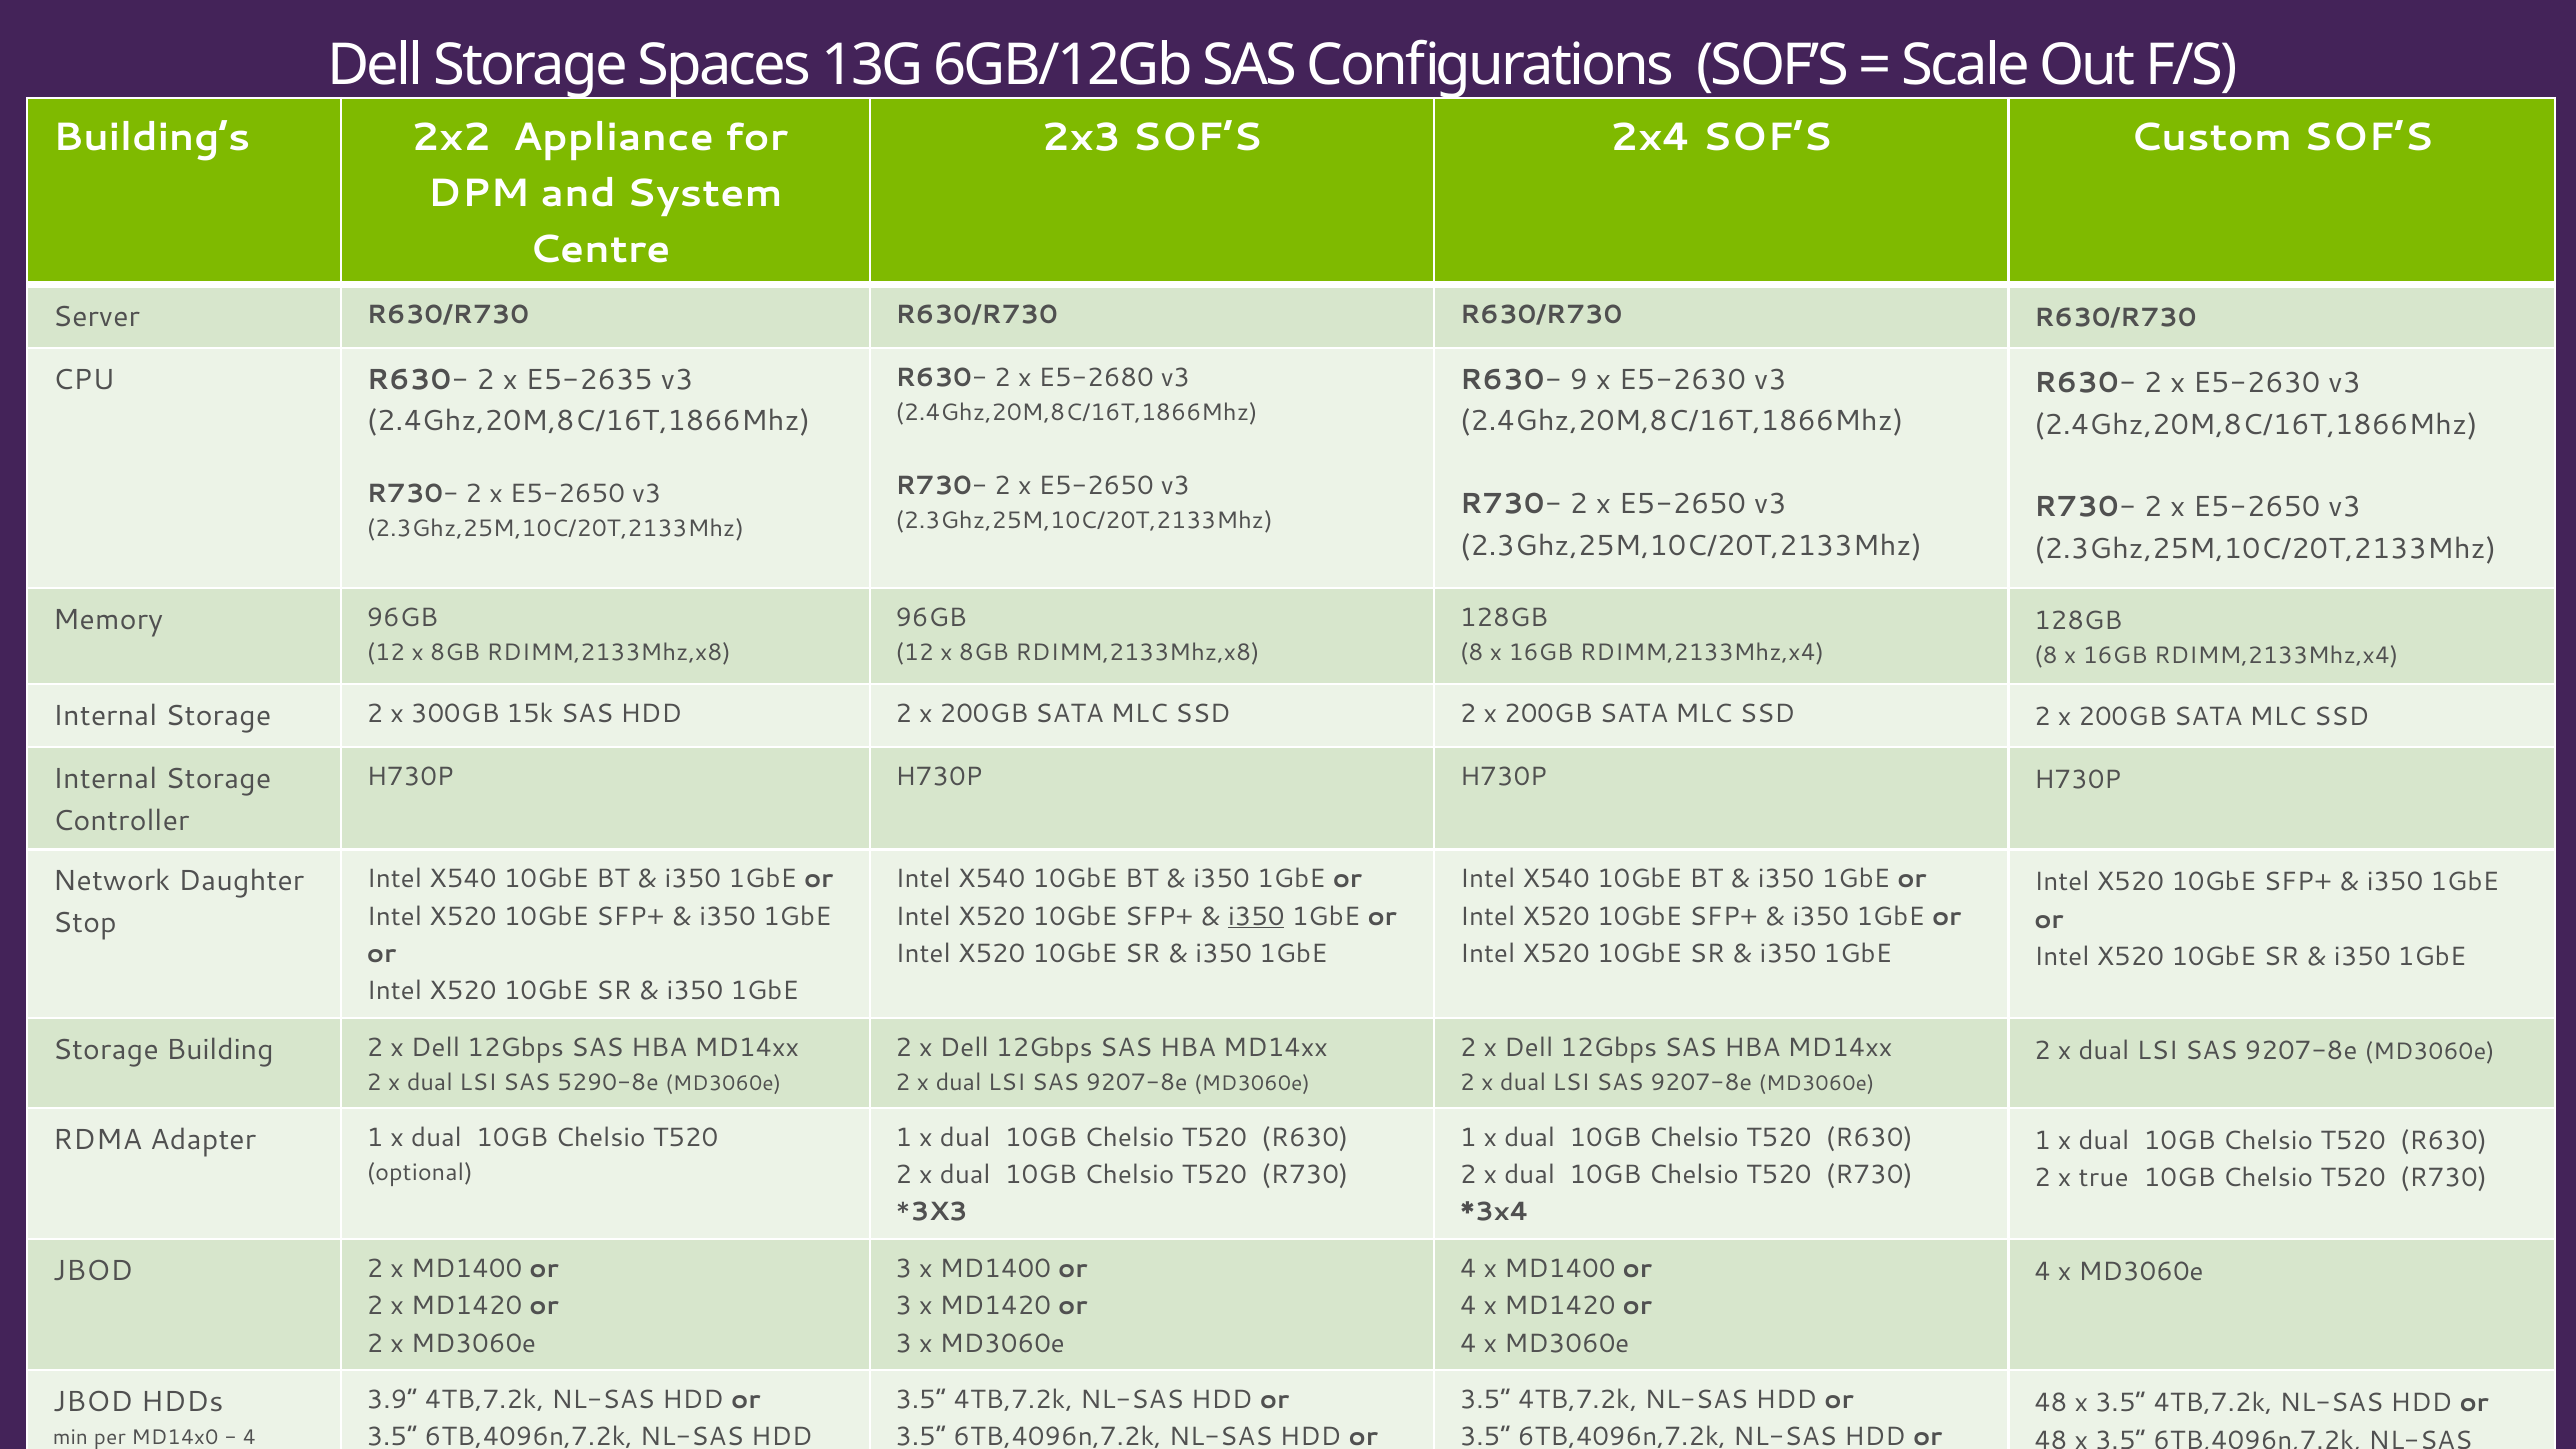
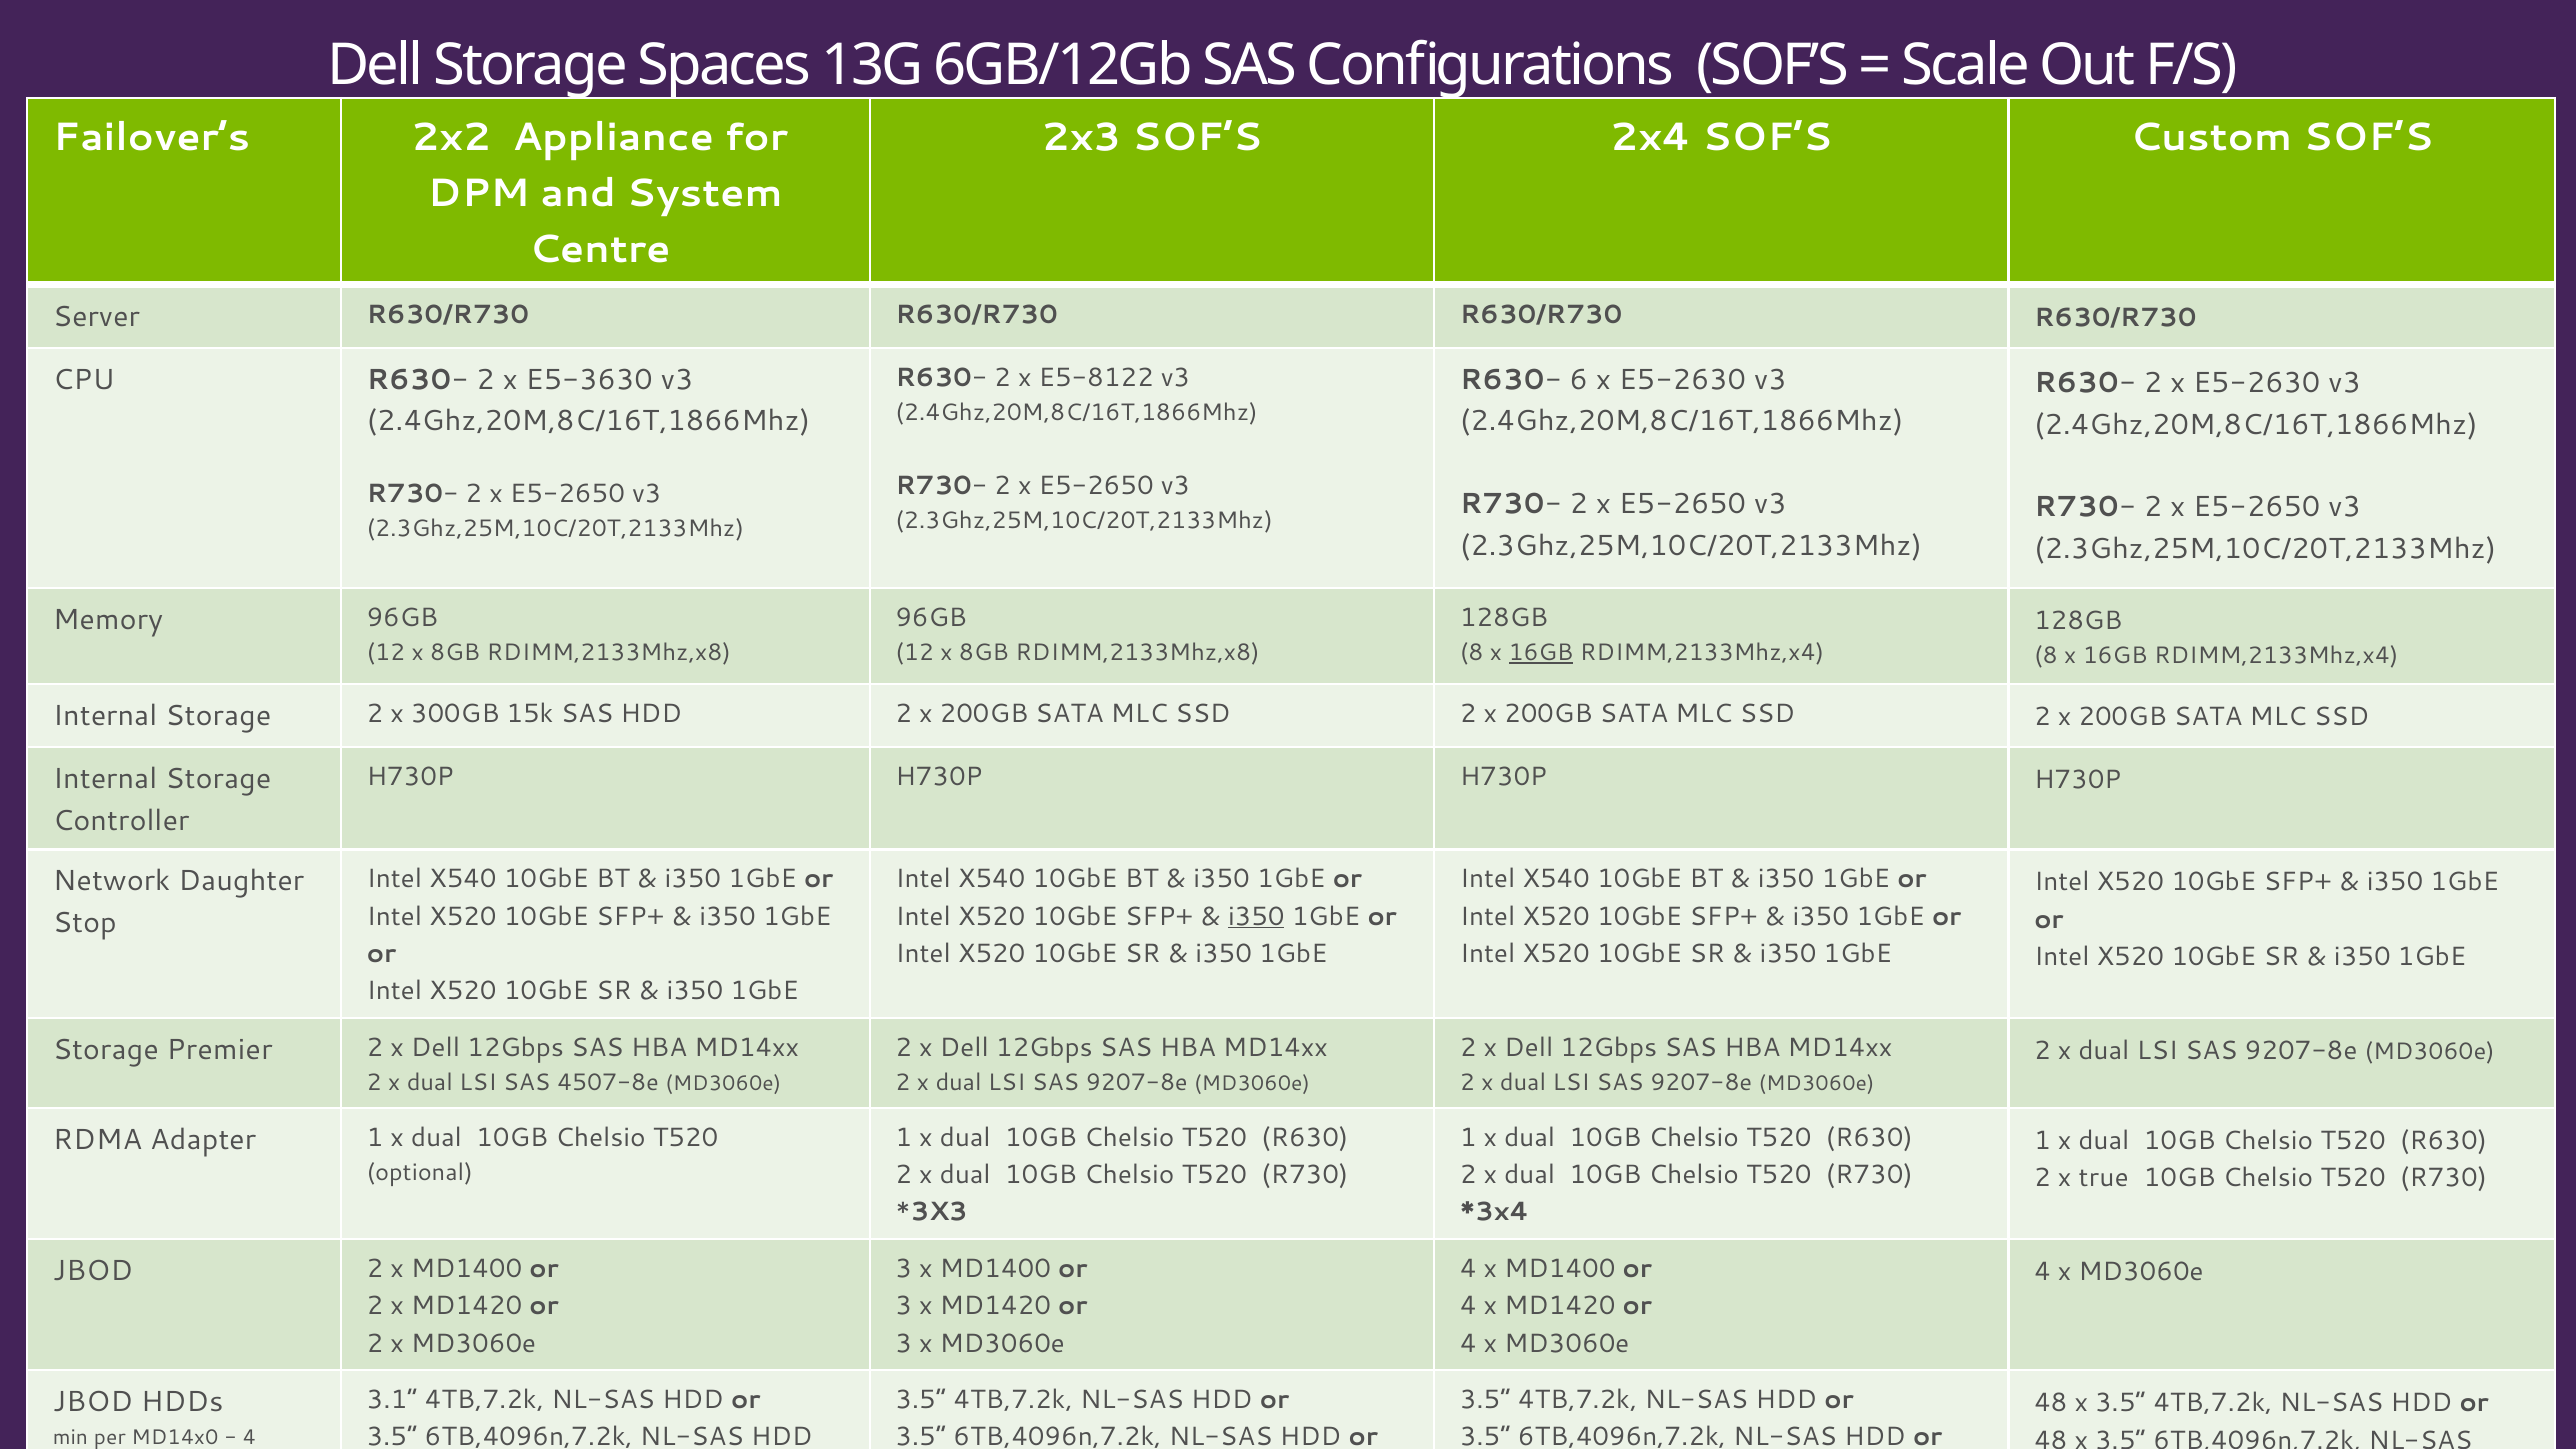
Building’s: Building’s -> Failover’s
E5-2680: E5-2680 -> E5-8122
E5-2635: E5-2635 -> E5-3630
R630- 9: 9 -> 6
16GB at (1541, 653) underline: none -> present
Building: Building -> Premier
5290-8e: 5290-8e -> 4507-8e
3.9: 3.9 -> 3.1
